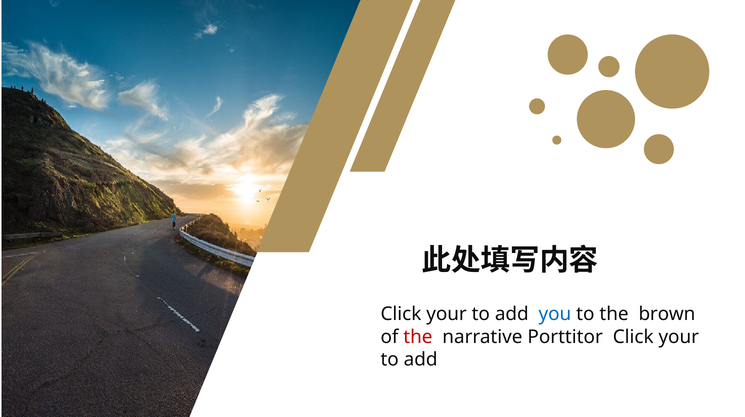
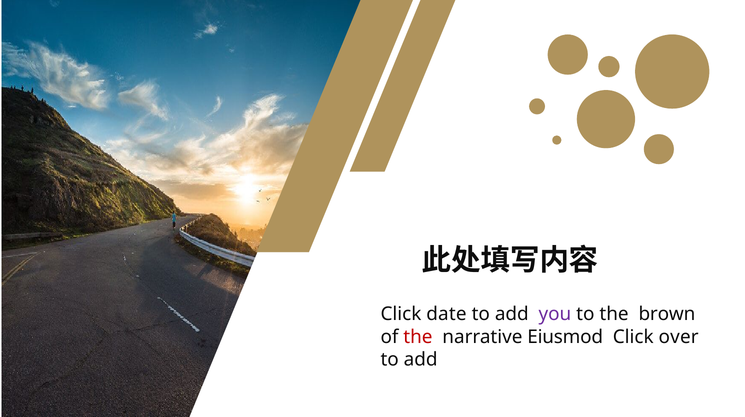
your at (447, 314): your -> date
you colour: blue -> purple
Porttitor: Porttitor -> Eiusmod
your at (679, 337): your -> over
